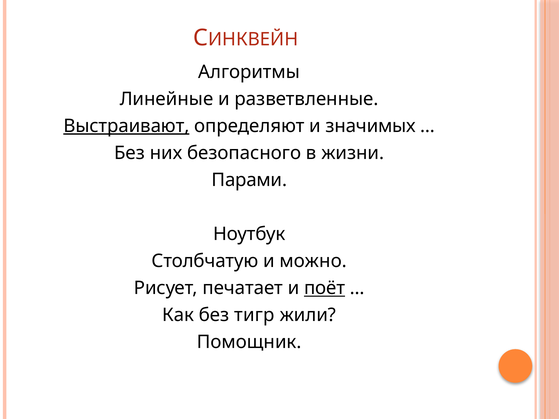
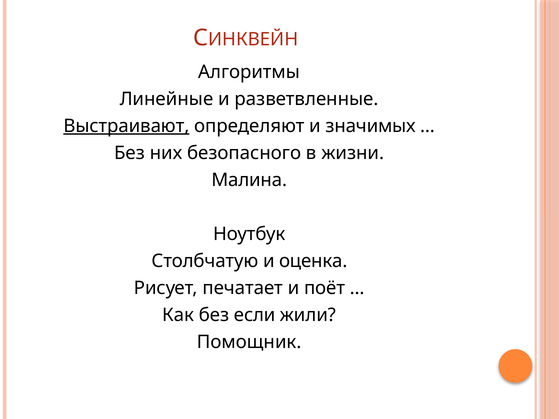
Парами: Парами -> Малина
можно: можно -> оценка
поёт underline: present -> none
тигр: тигр -> если
